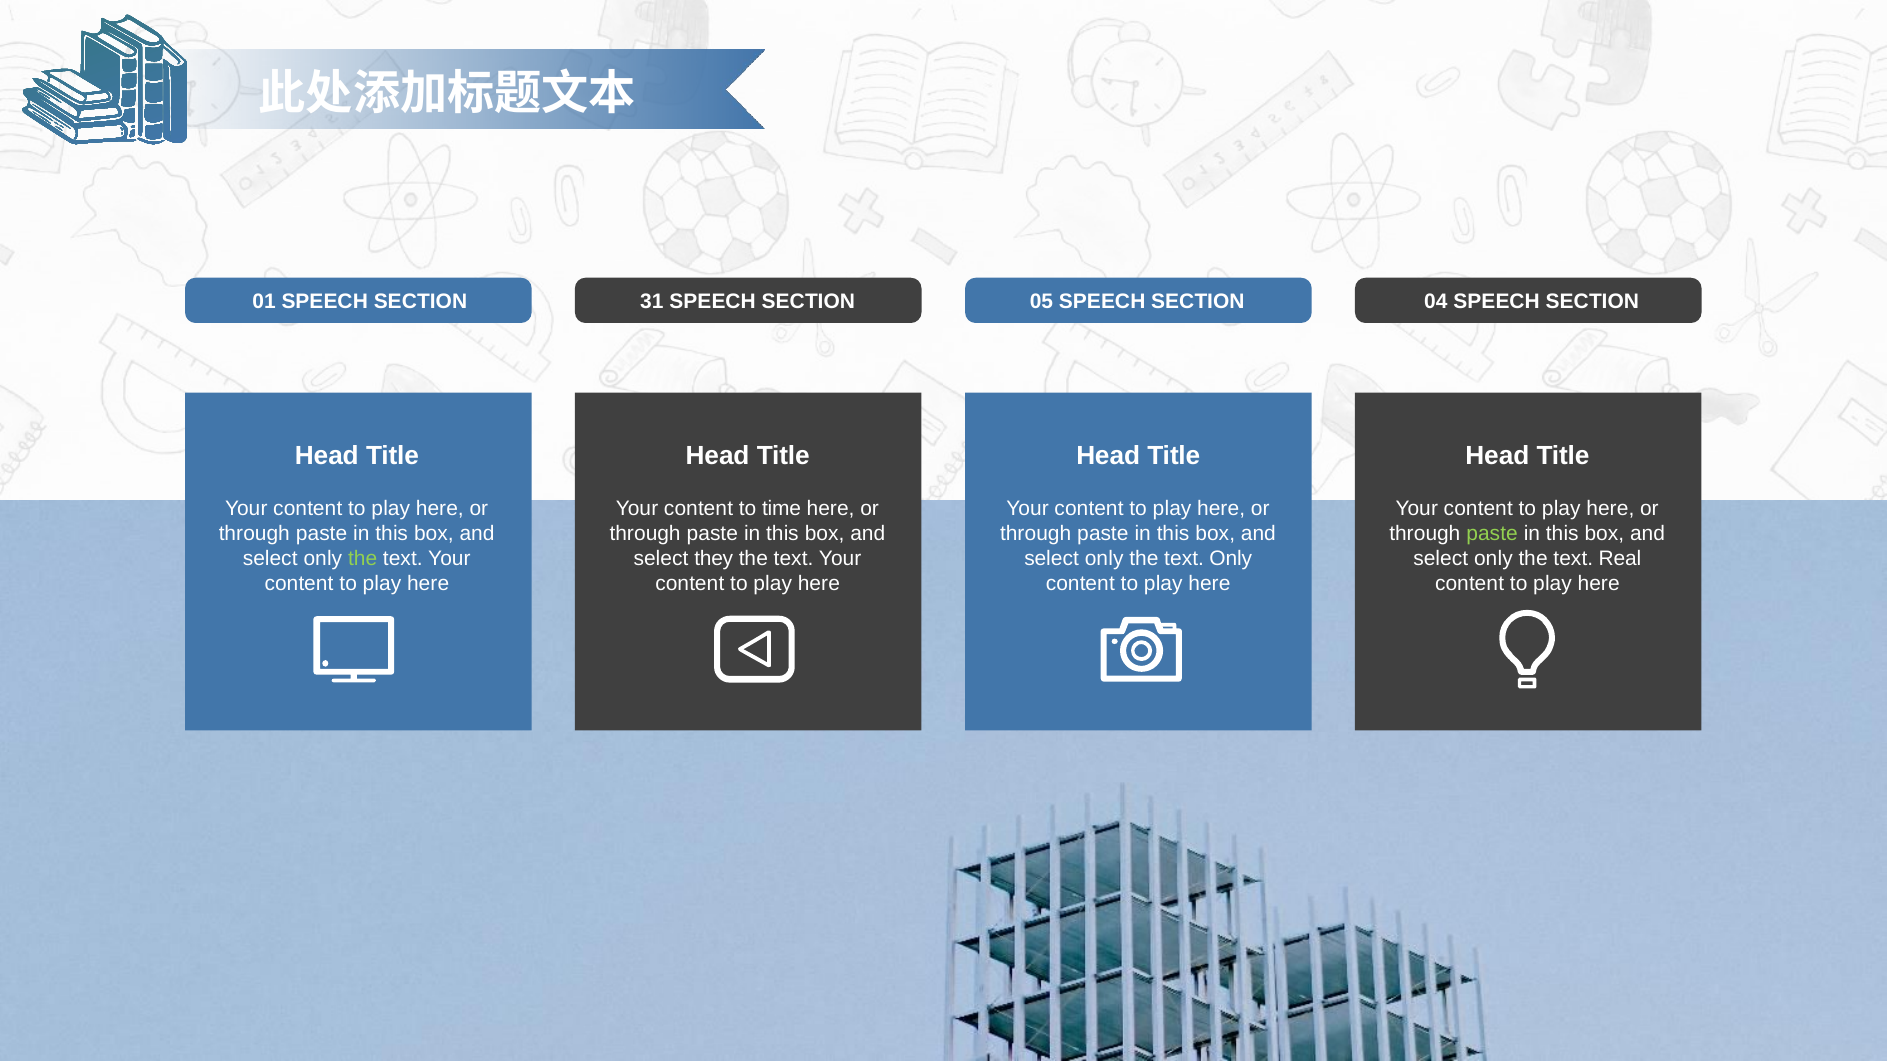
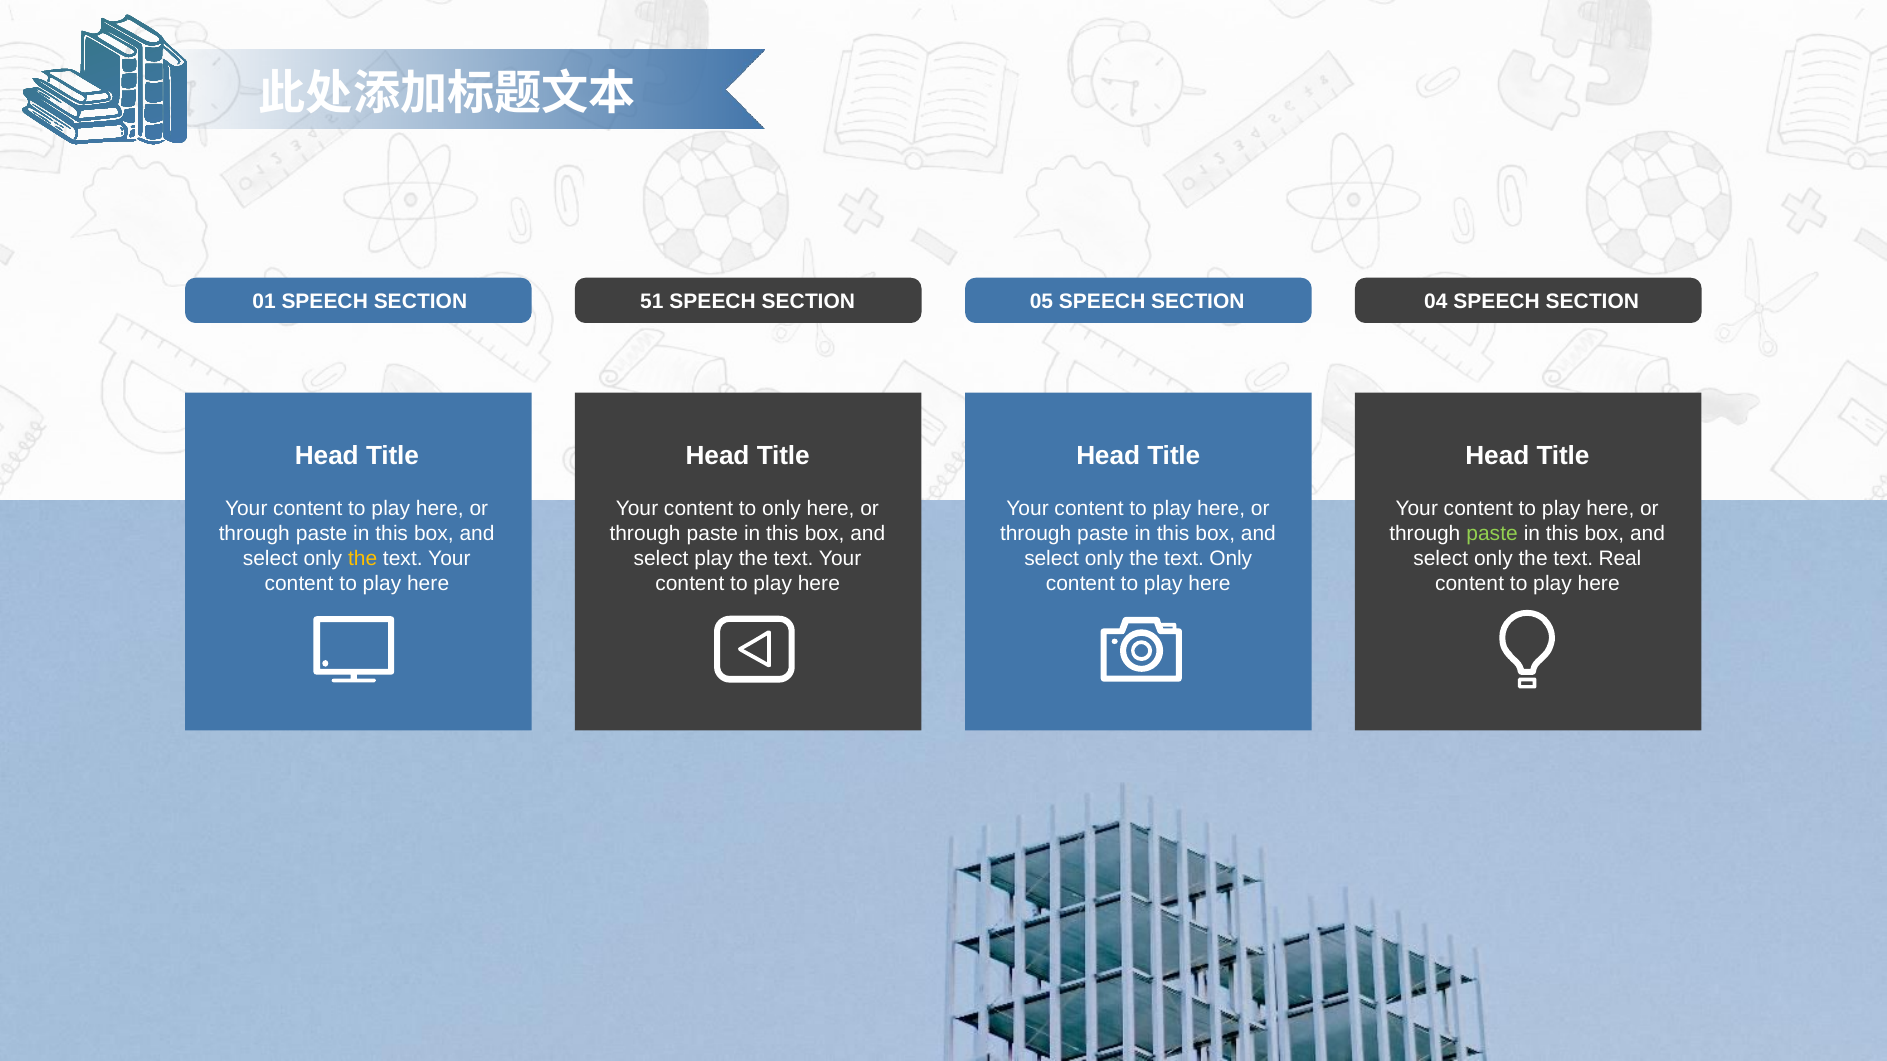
31: 31 -> 51
to time: time -> only
the at (363, 559) colour: light green -> yellow
select they: they -> play
